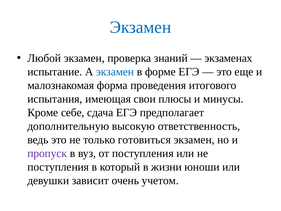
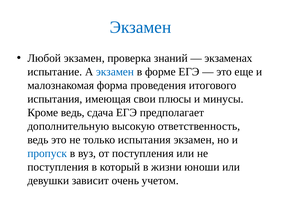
Кроме себе: себе -> ведь
только готовиться: готовиться -> испытания
пропуск colour: purple -> blue
